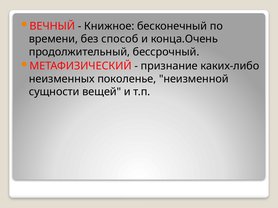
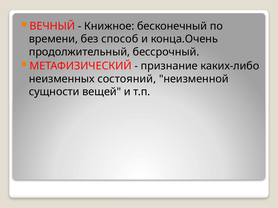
поколенье: поколенье -> состояний
